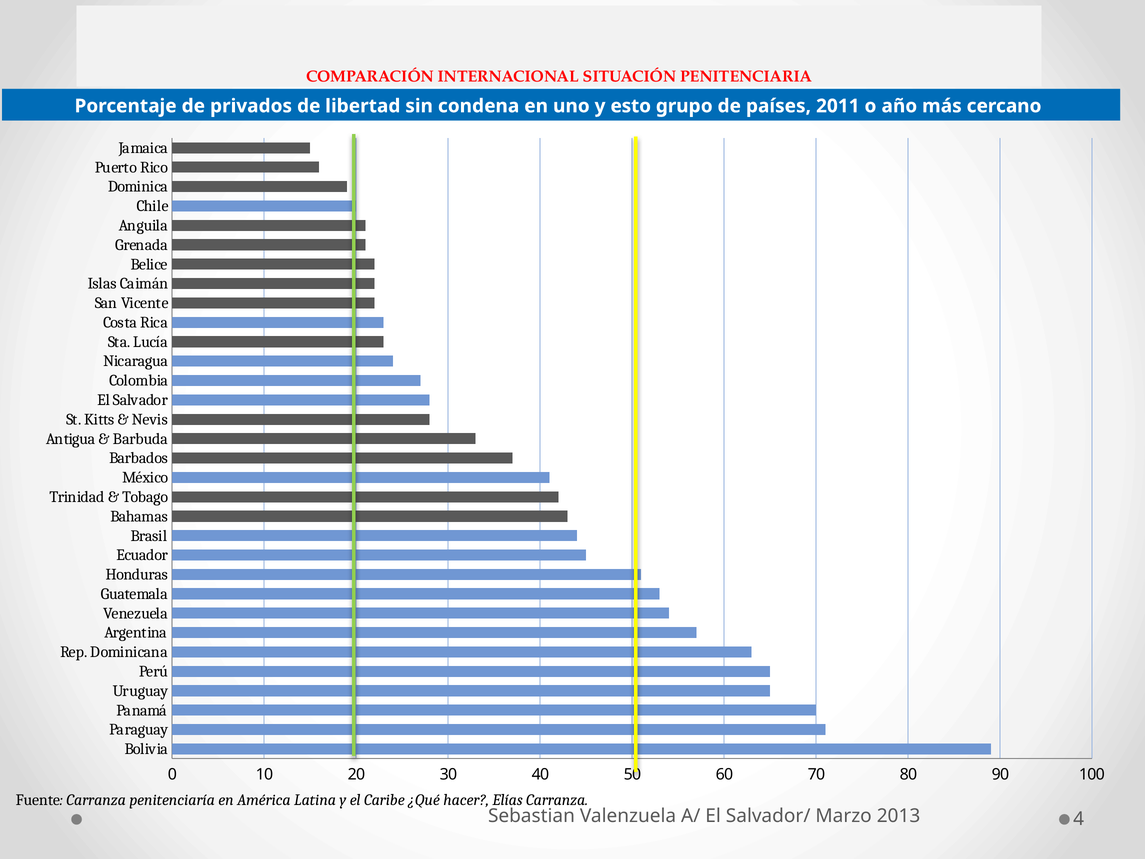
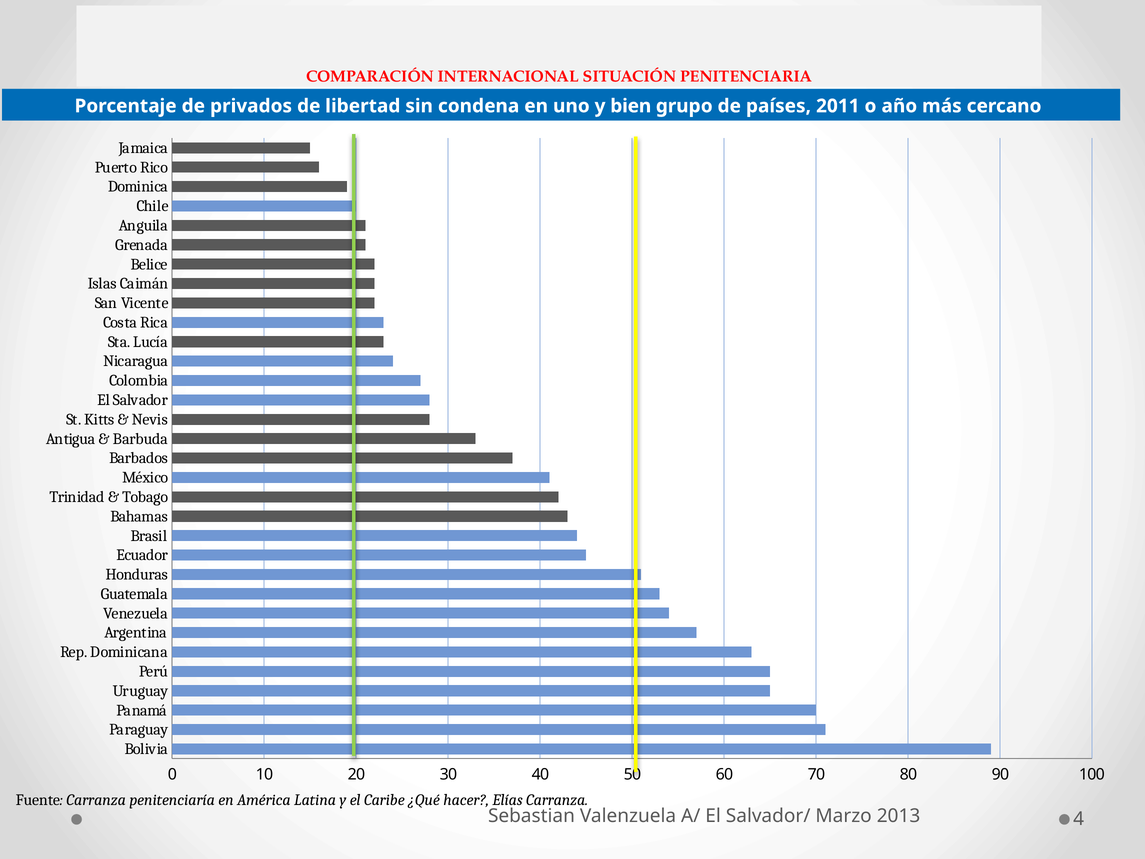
esto: esto -> bien
